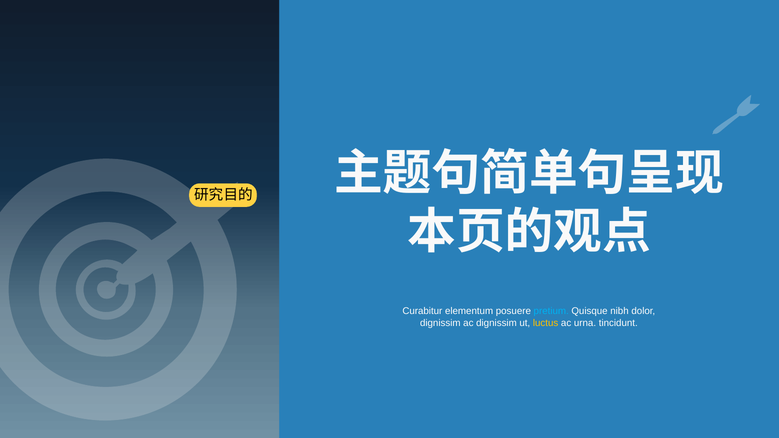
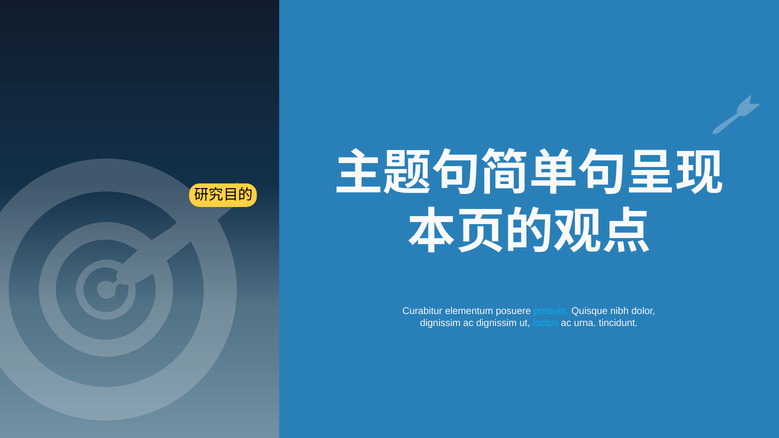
luctus colour: yellow -> light blue
